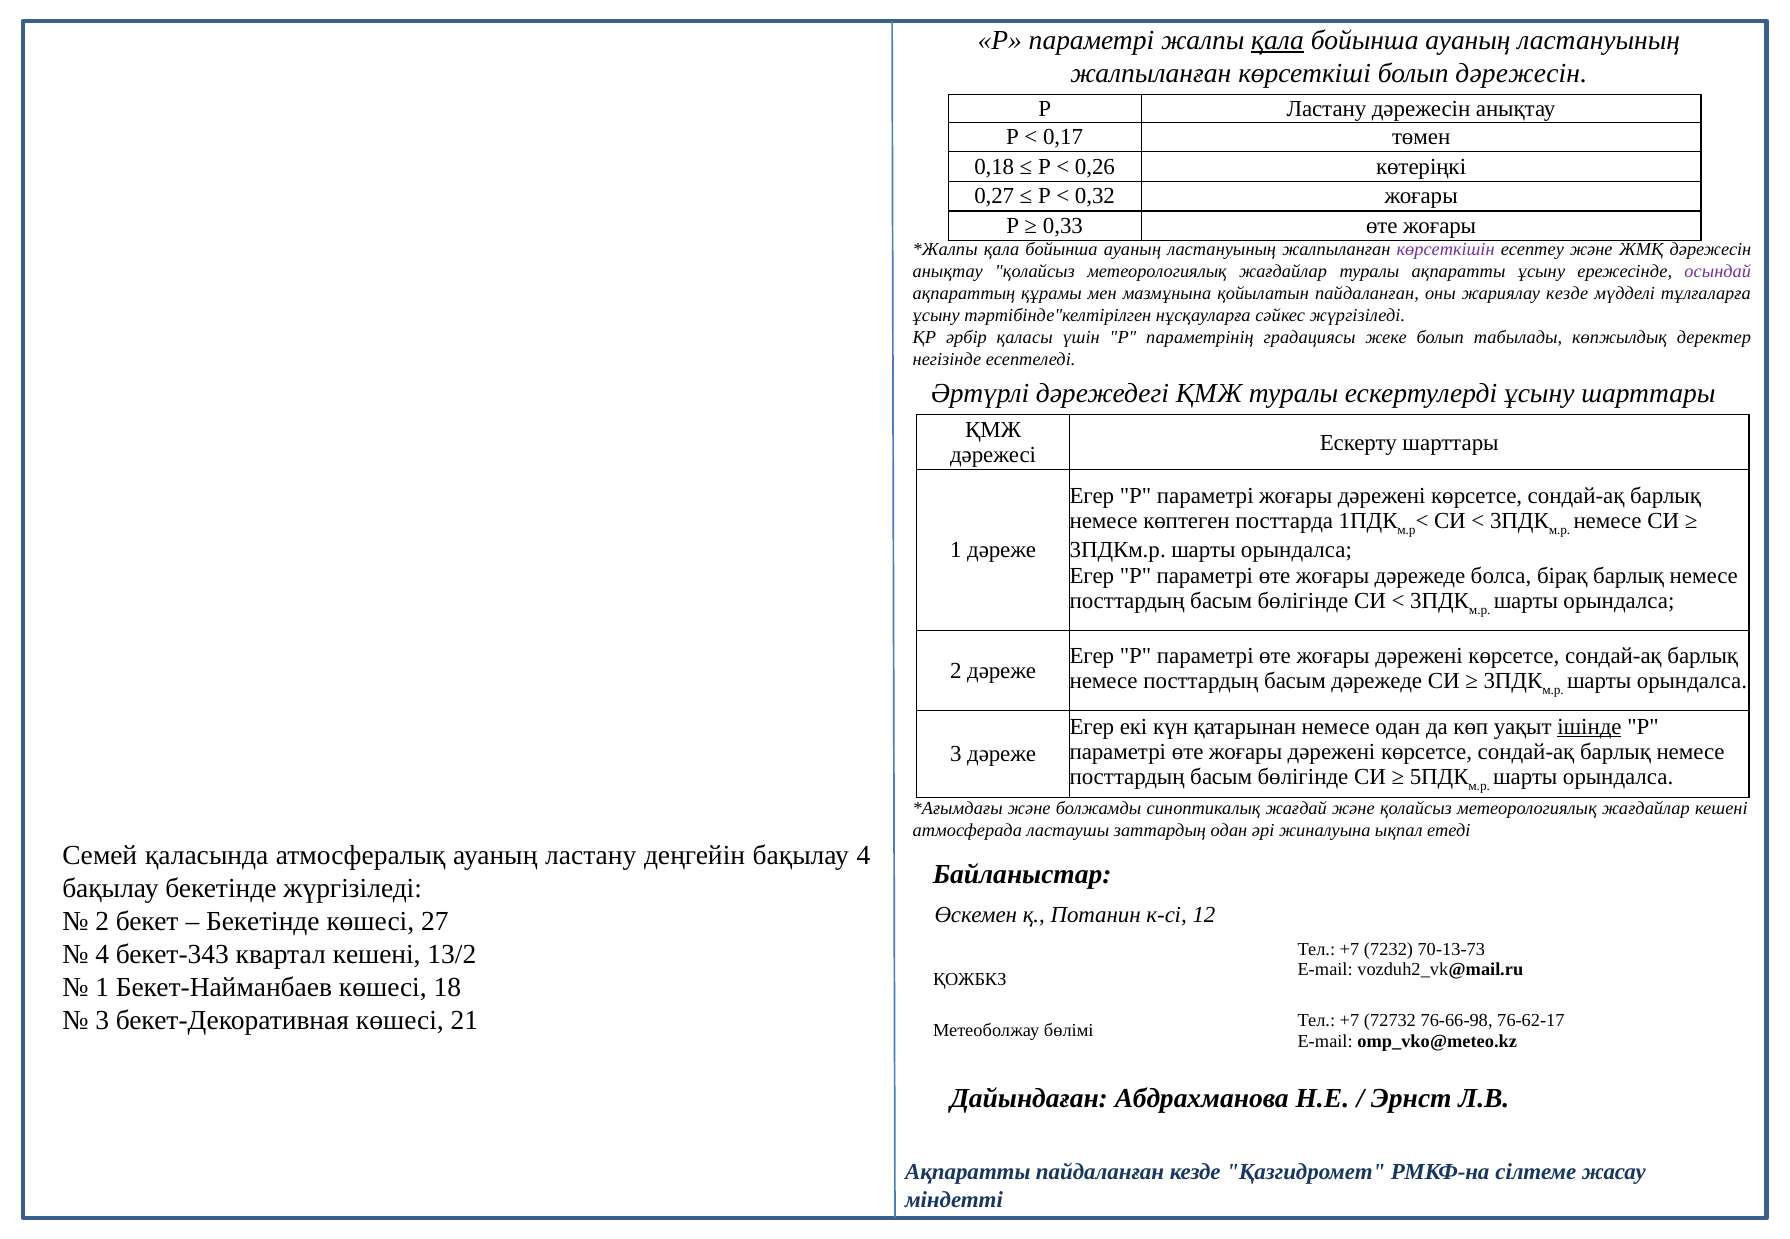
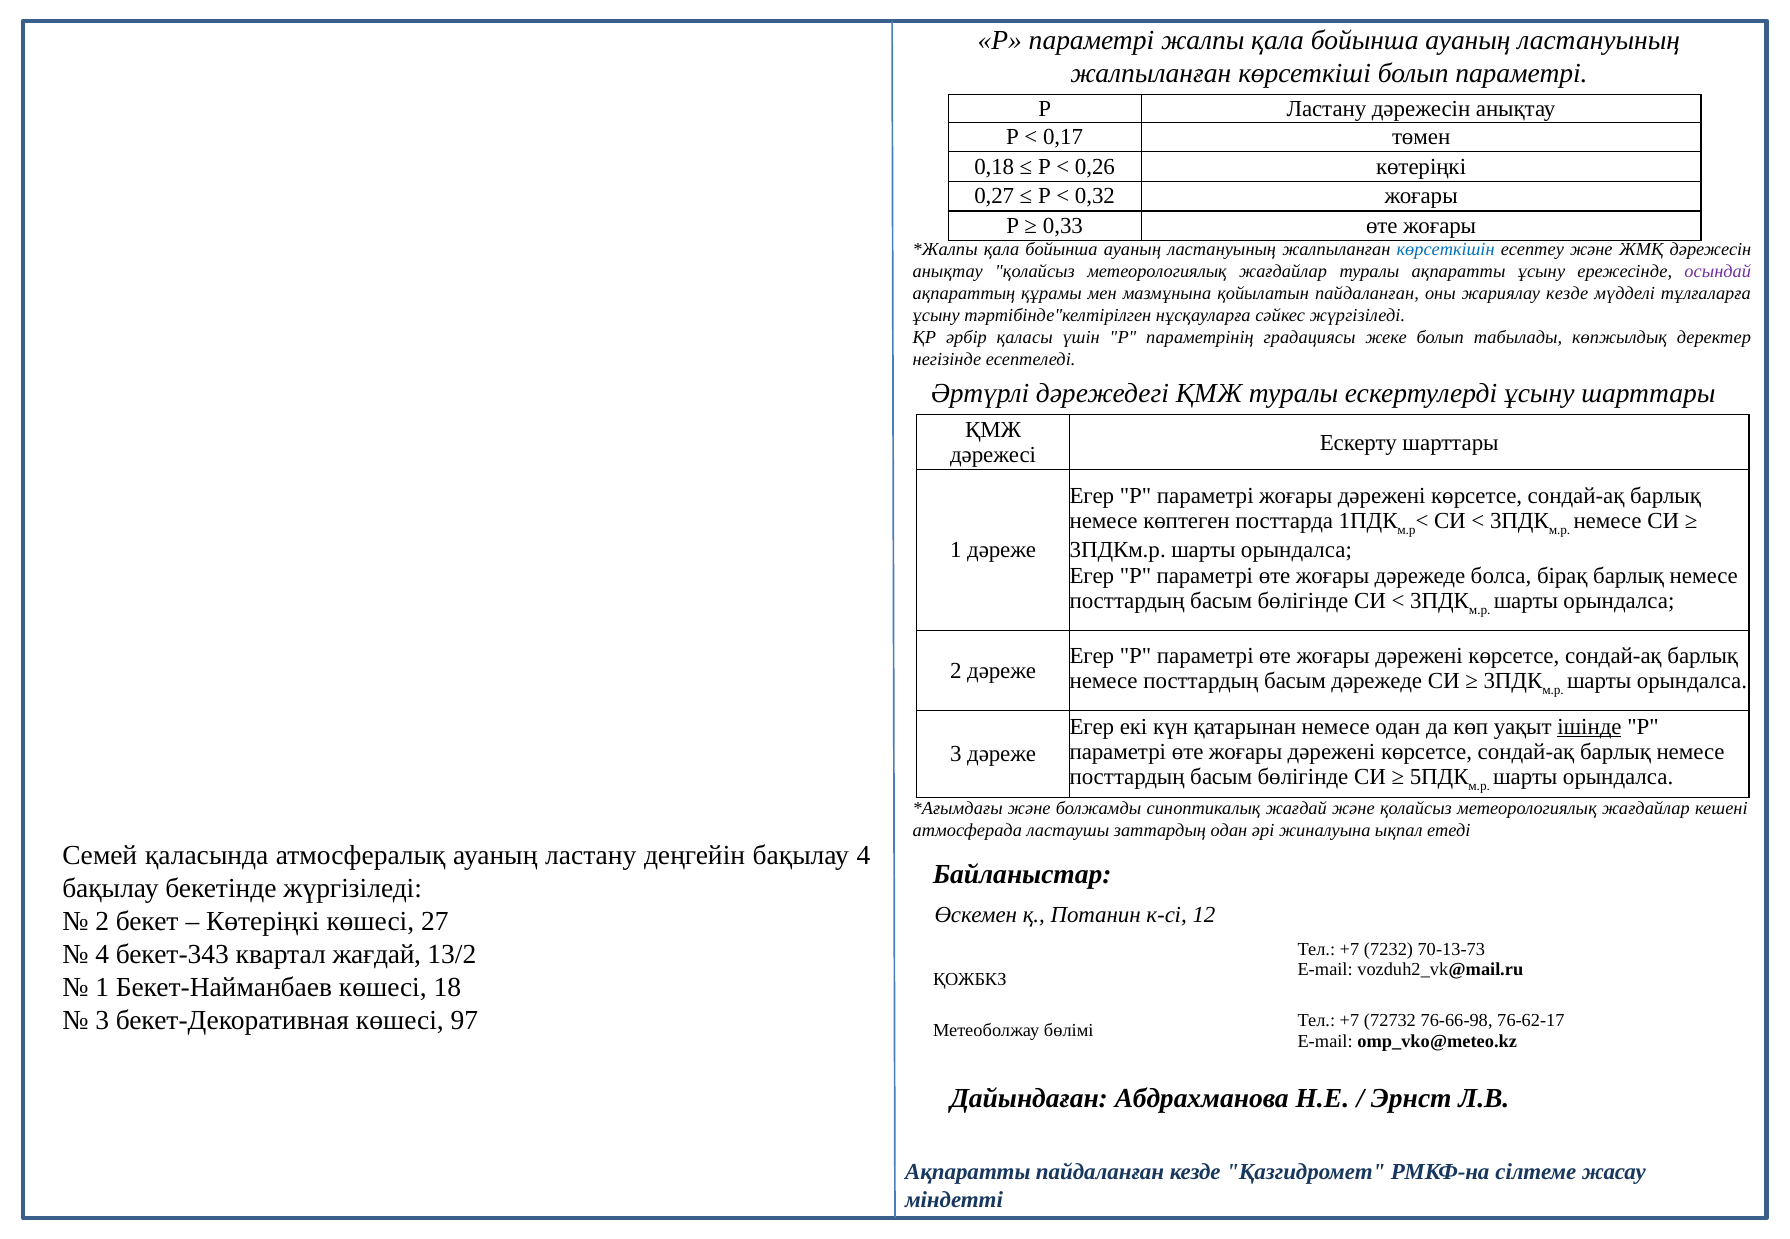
қала at (1277, 40) underline: present -> none
болып дәрежесін: дәрежесін -> параметрі
көрсеткішін colour: purple -> blue
Бекетінде at (263, 922): Бекетінде -> Көтеріңкі
квартал кешені: кешені -> жағдай
21: 21 -> 97
